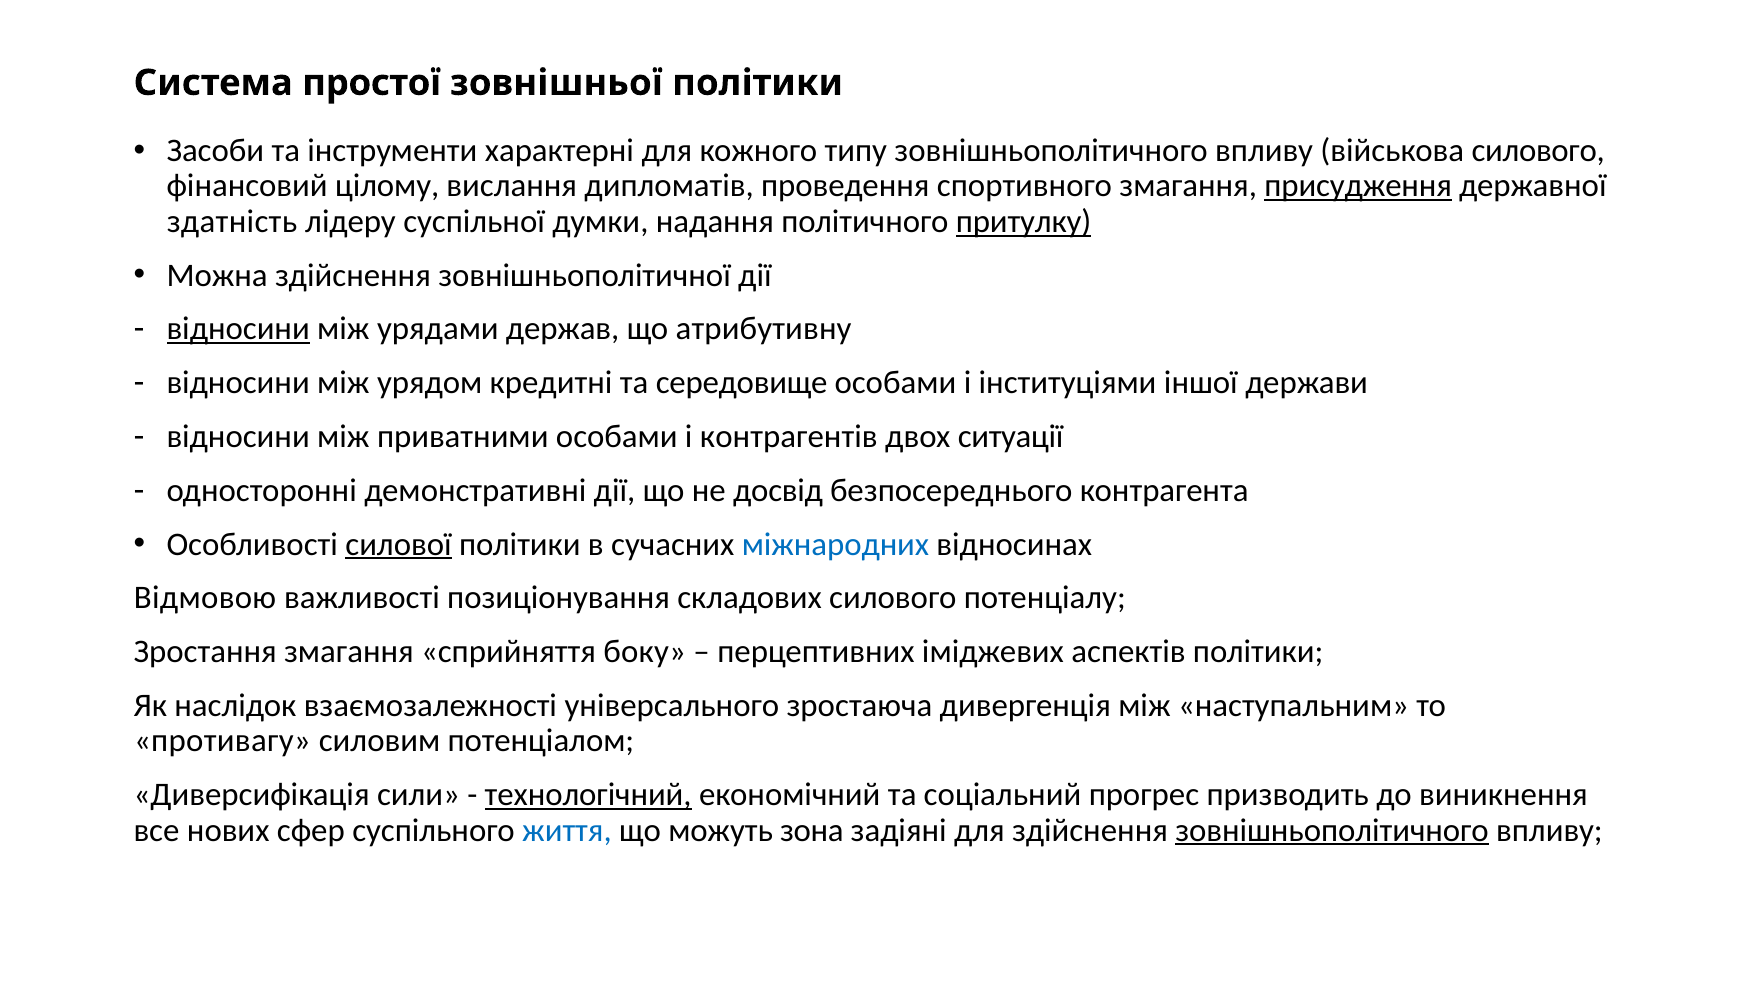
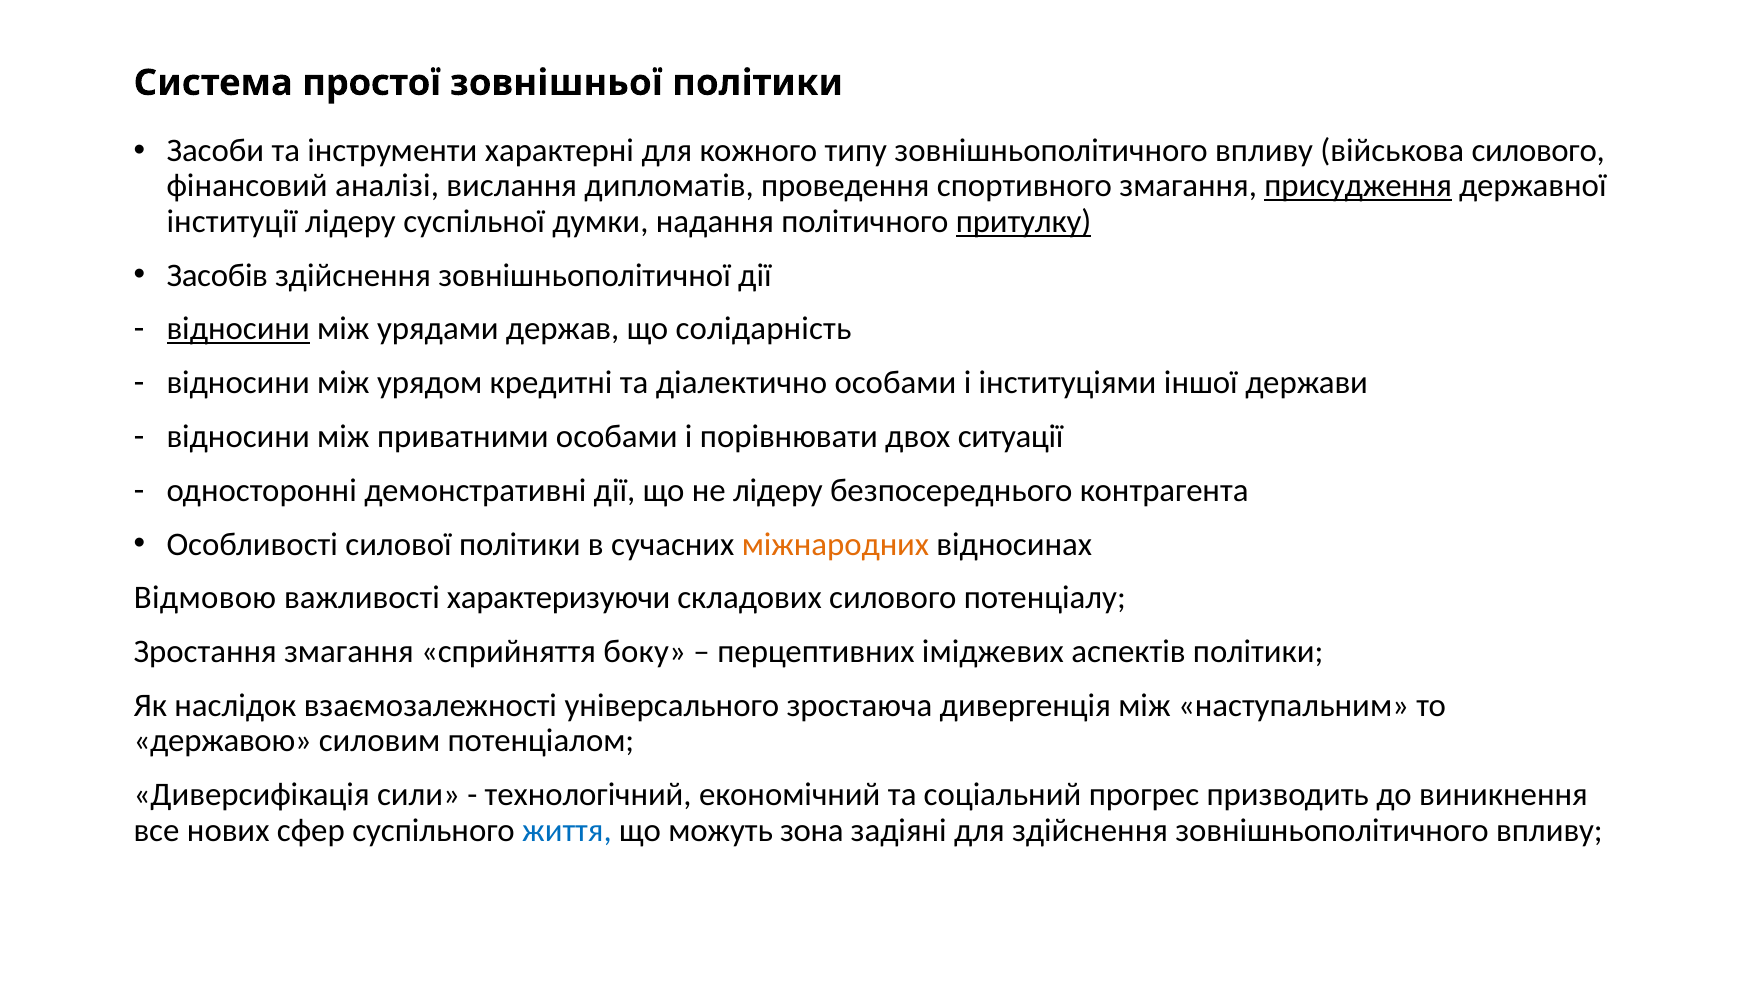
цілому: цілому -> аналізі
здатність: здатність -> інституції
Можна: Можна -> Засобів
атрибутивну: атрибутивну -> солідарність
середовище: середовище -> діалектично
контрагентів: контрагентів -> порівнювати
не досвід: досвід -> лідеру
силової underline: present -> none
міжнародних colour: blue -> orange
позиціонування: позиціонування -> характеризуючи
противагу: противагу -> державою
технологічний underline: present -> none
зовнішньополітичного at (1332, 830) underline: present -> none
